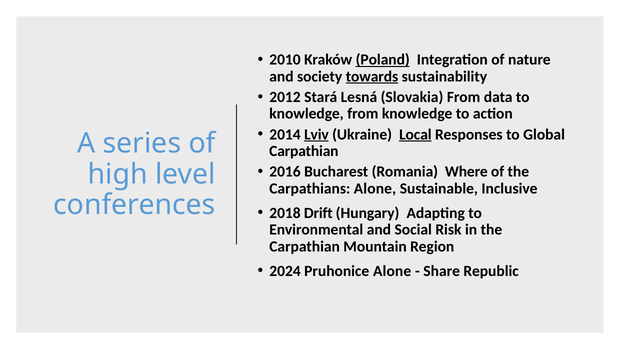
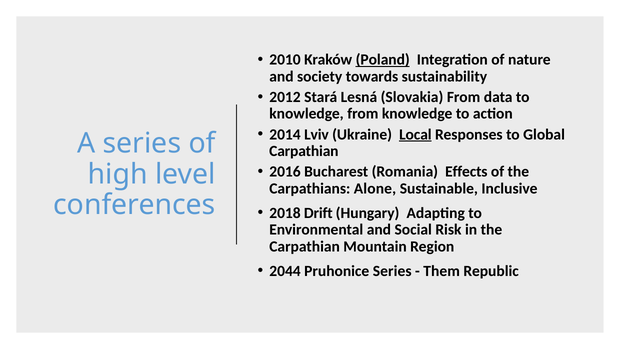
towards underline: present -> none
Lviv underline: present -> none
Where: Where -> Effects
2024: 2024 -> 2044
Pruhonice Alone: Alone -> Series
Share: Share -> Them
